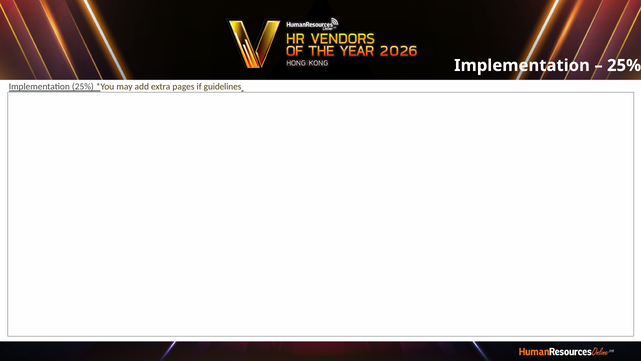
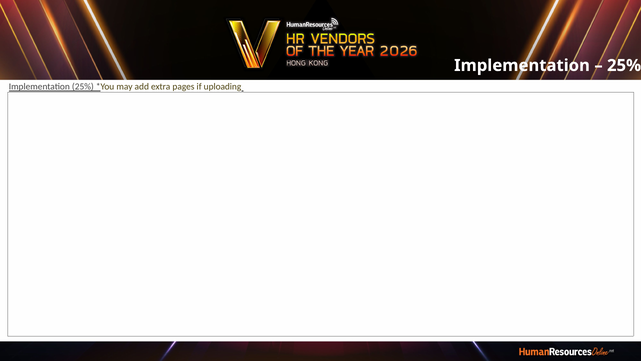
guidelines: guidelines -> uploading
